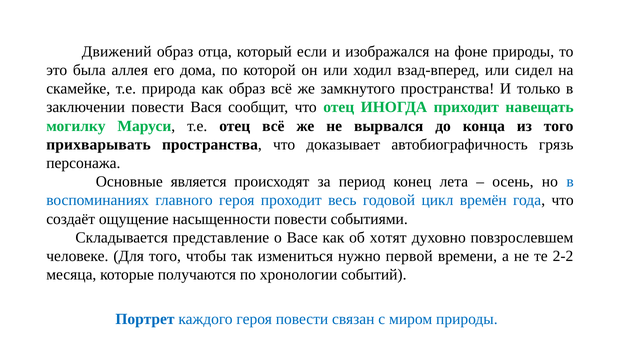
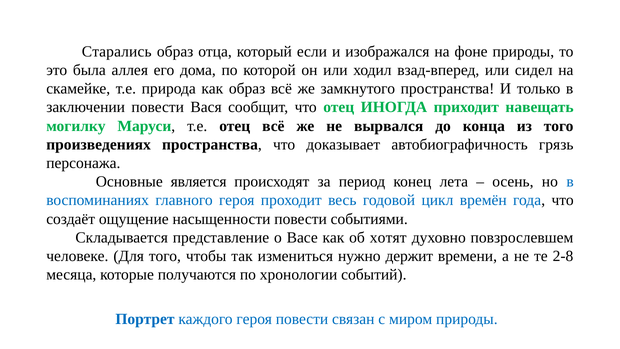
Движений: Движений -> Старались
прихварывать: прихварывать -> произведениях
первой: первой -> держит
2-2: 2-2 -> 2-8
